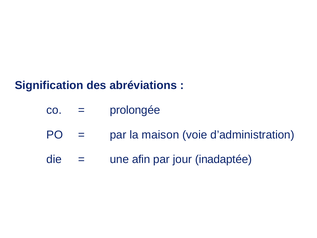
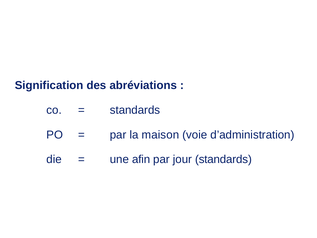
prolongée at (135, 110): prolongée -> standards
jour inadaptée: inadaptée -> standards
